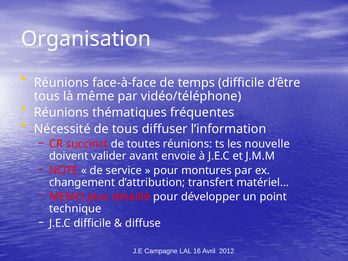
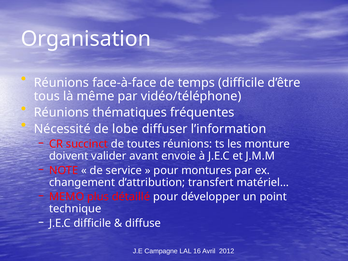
de tous: tous -> lobe
nouvelle: nouvelle -> monture
